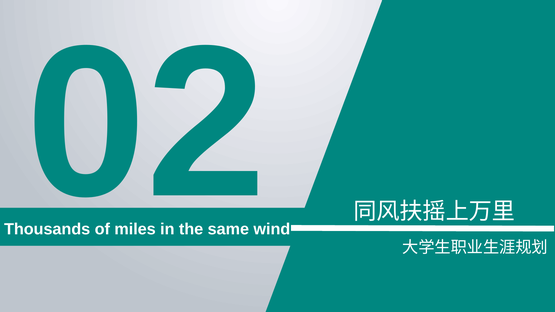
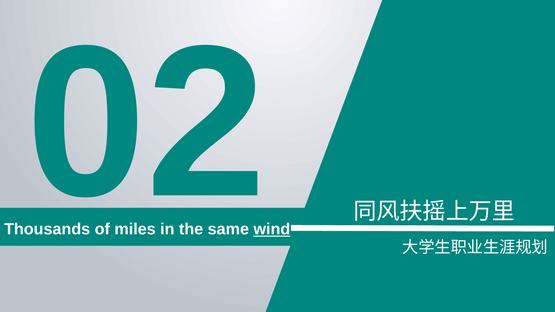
wind underline: none -> present
